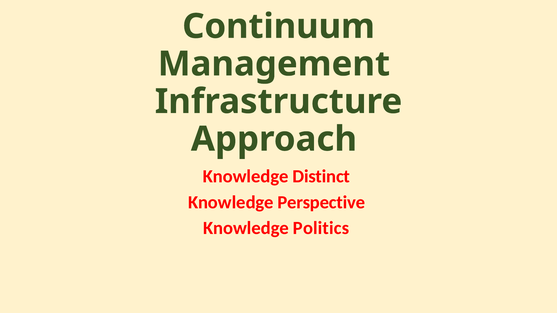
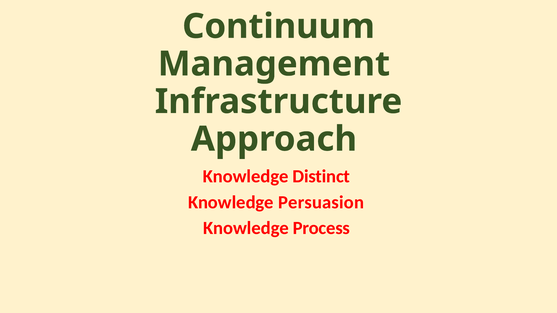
Perspective: Perspective -> Persuasion
Politics: Politics -> Process
